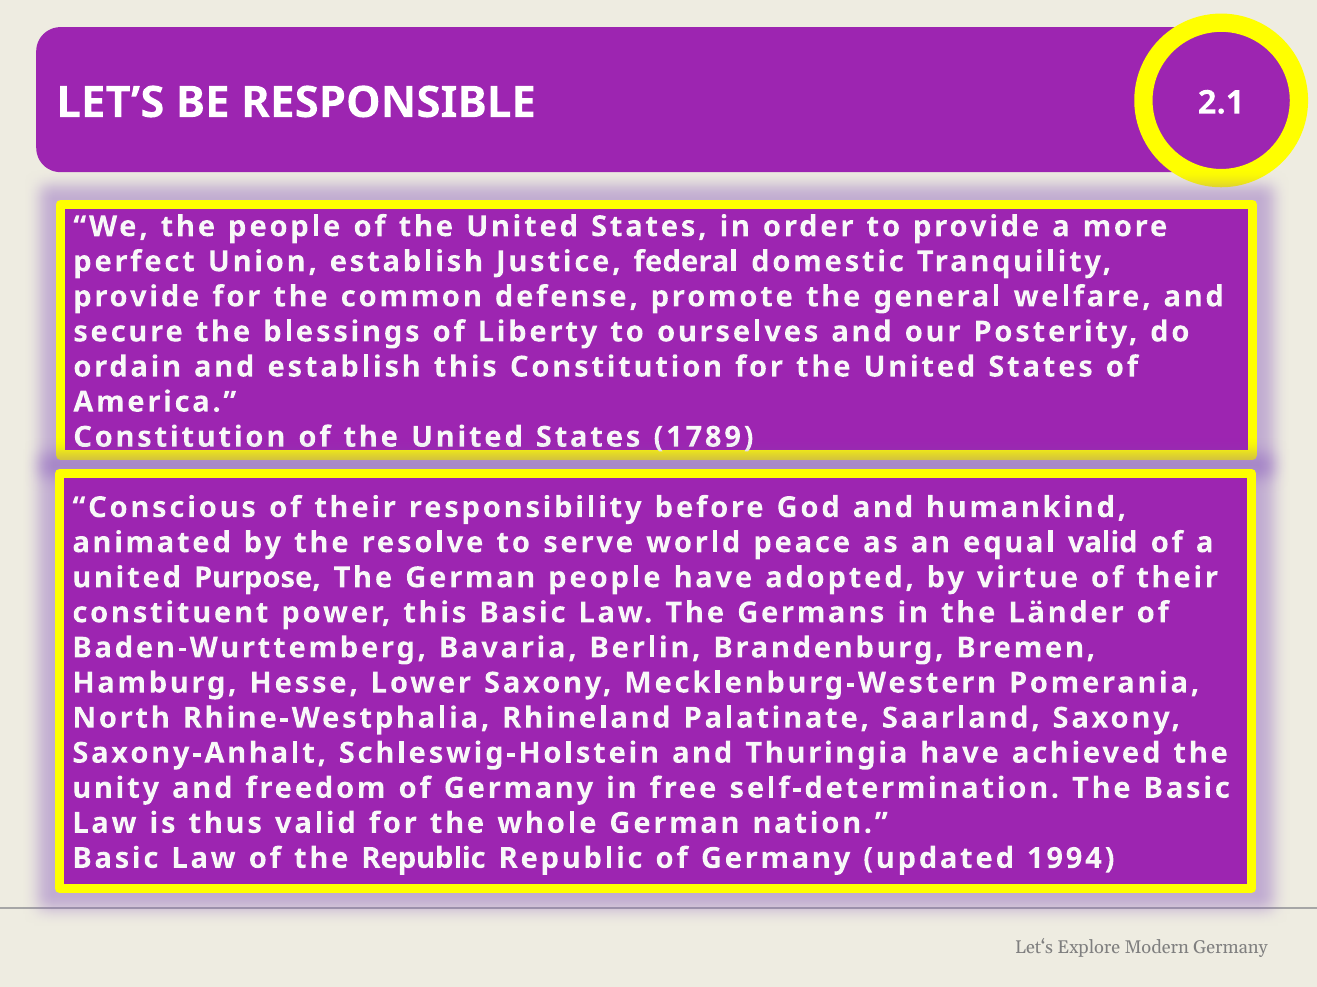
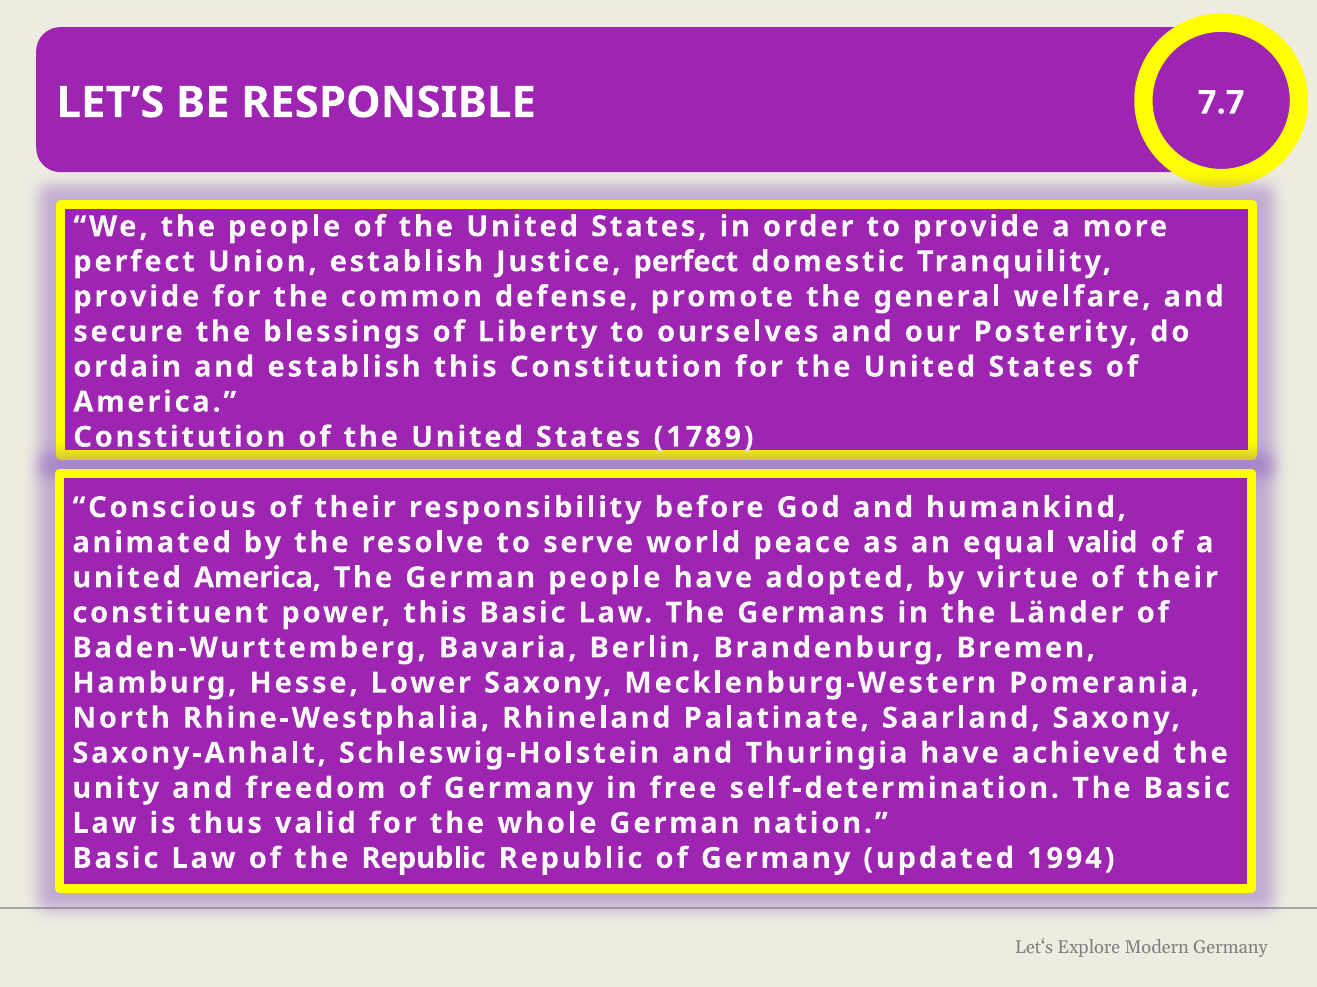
2.1: 2.1 -> 7.7
Justice federal: federal -> perfect
united Purpose: Purpose -> America
